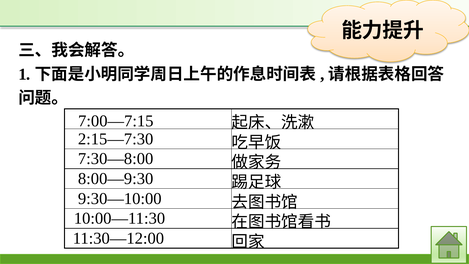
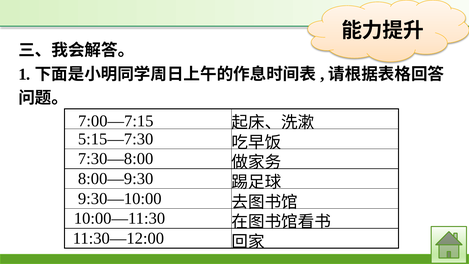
2:15—7:30: 2:15—7:30 -> 5:15—7:30
